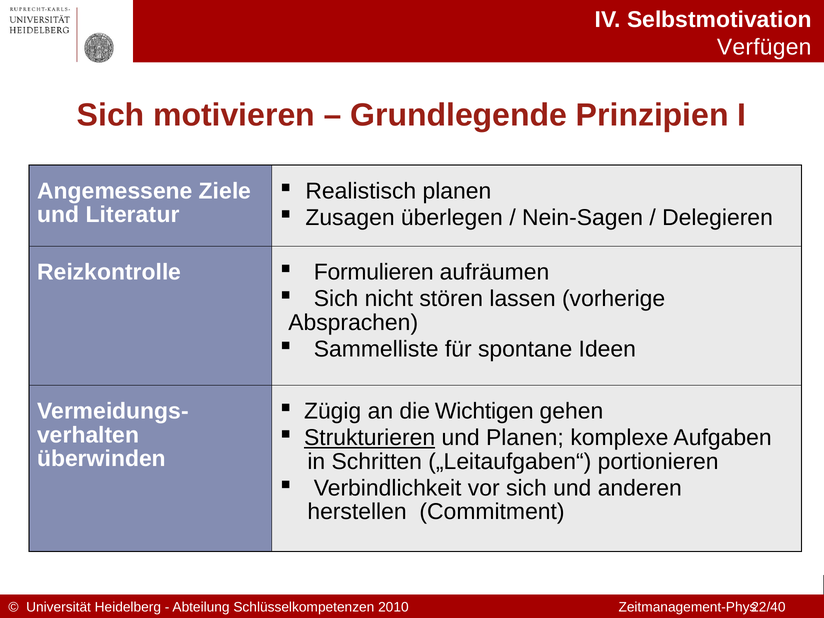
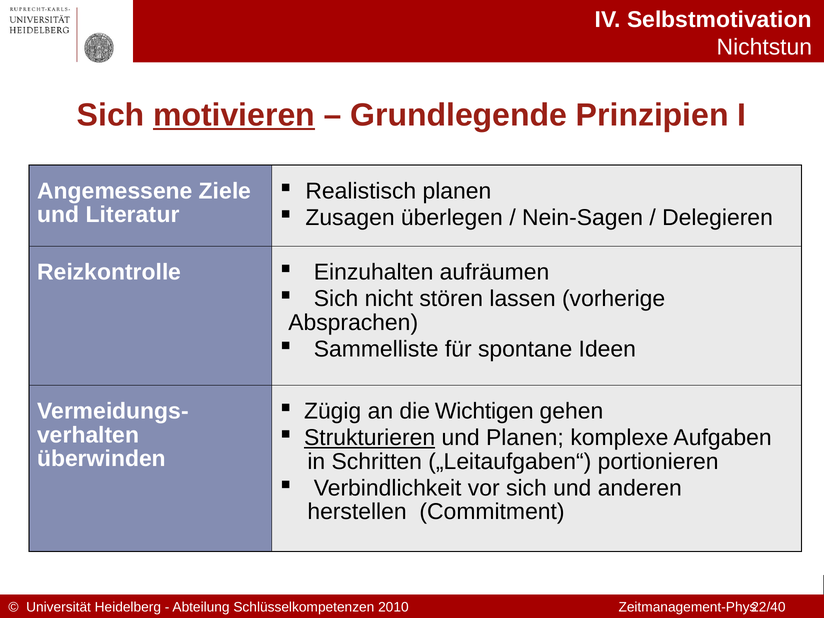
Verfügen: Verfügen -> Nichtstun
motivieren underline: none -> present
Formulieren: Formulieren -> Einzuhalten
